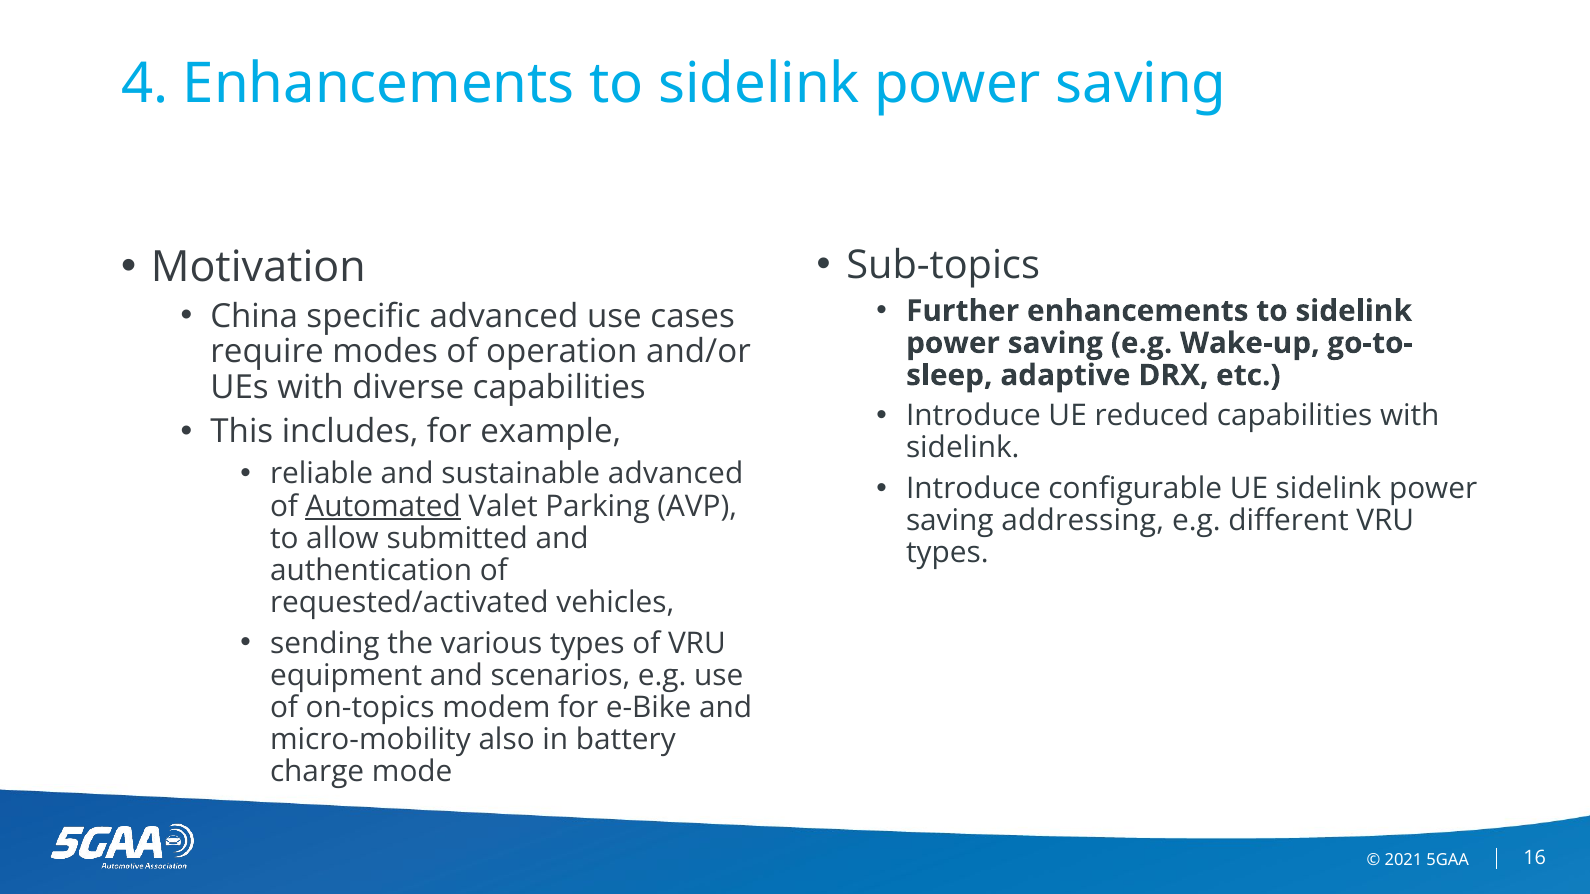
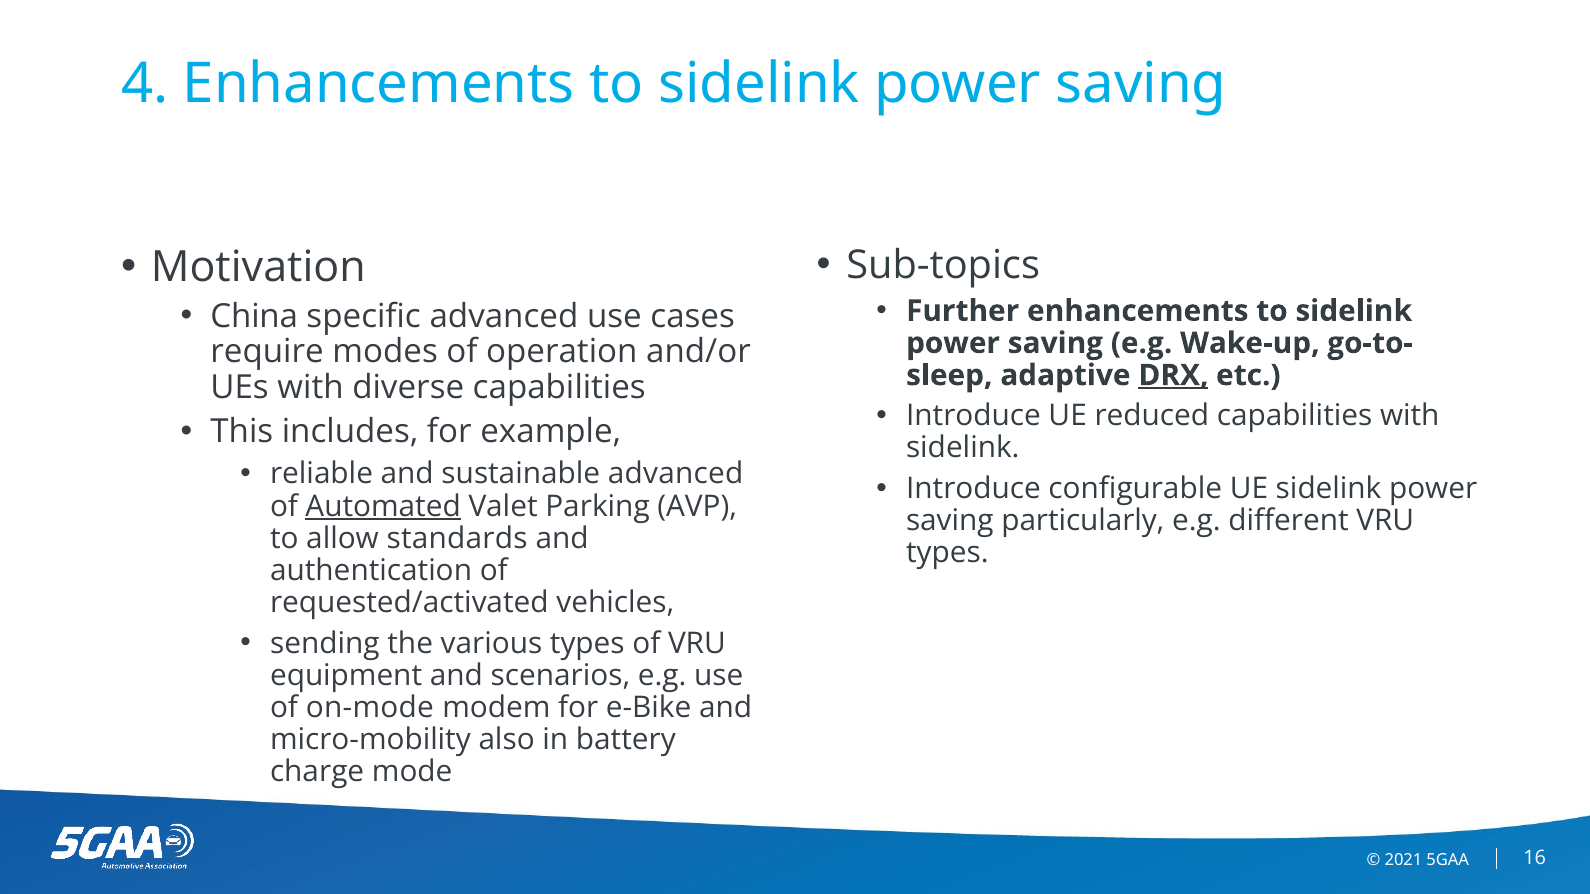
DRX underline: none -> present
addressing: addressing -> particularly
submitted: submitted -> standards
on-topics: on-topics -> on-mode
